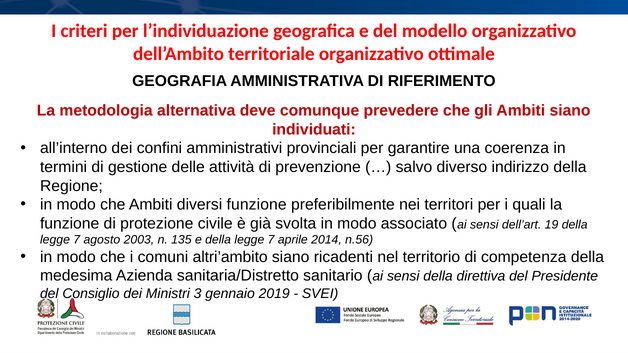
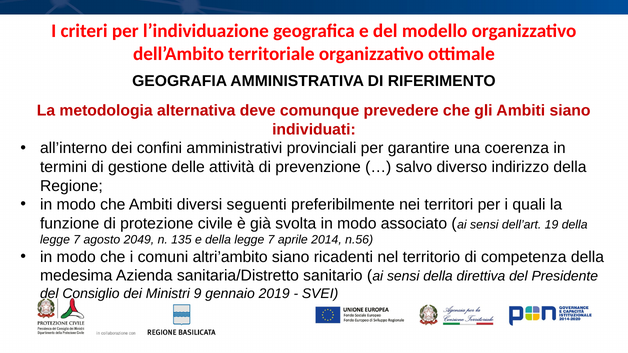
diversi funzione: funzione -> seguenti
2003: 2003 -> 2049
3: 3 -> 9
